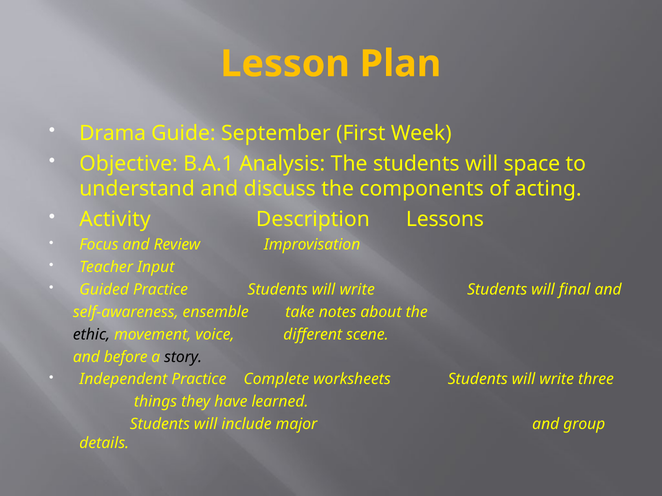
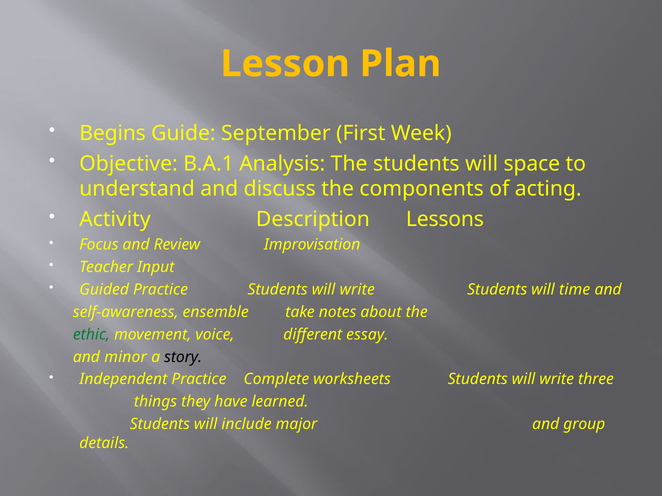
Drama: Drama -> Begins
final: final -> time
ethic colour: black -> green
scene: scene -> essay
before: before -> minor
